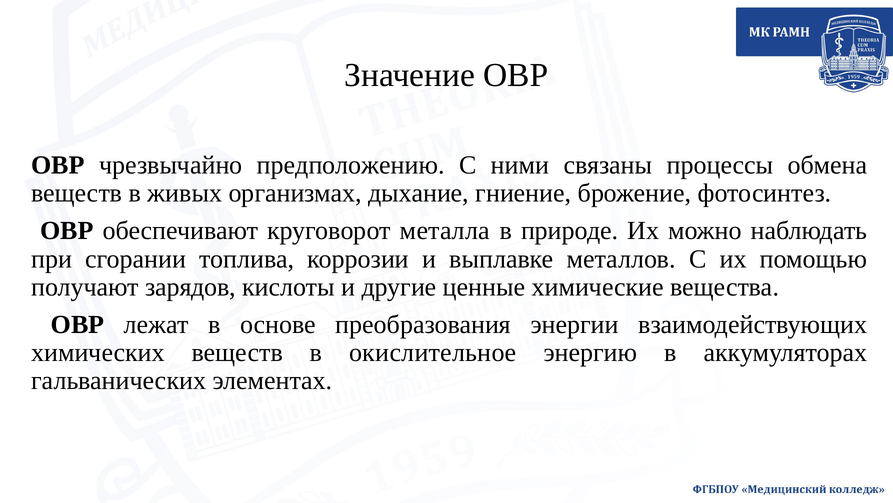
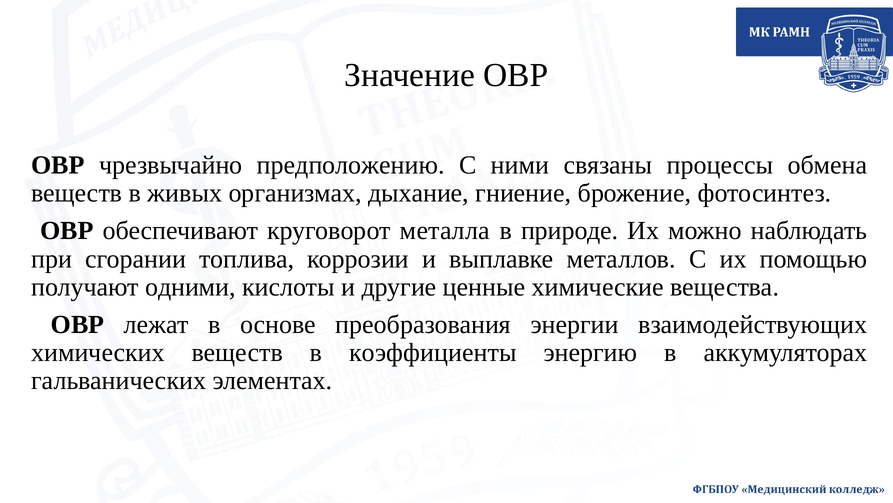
зарядов: зарядов -> одними
окислительное: окислительное -> коэффициенты
